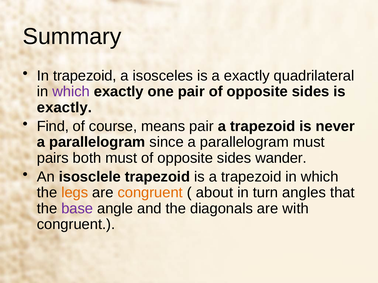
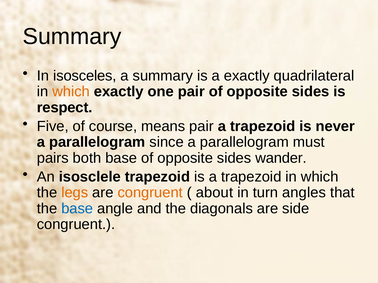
In trapezoid: trapezoid -> isosceles
a isosceles: isosceles -> summary
which at (71, 92) colour: purple -> orange
exactly at (64, 108): exactly -> respect
Find: Find -> Five
both must: must -> base
base at (77, 209) colour: purple -> blue
with: with -> side
